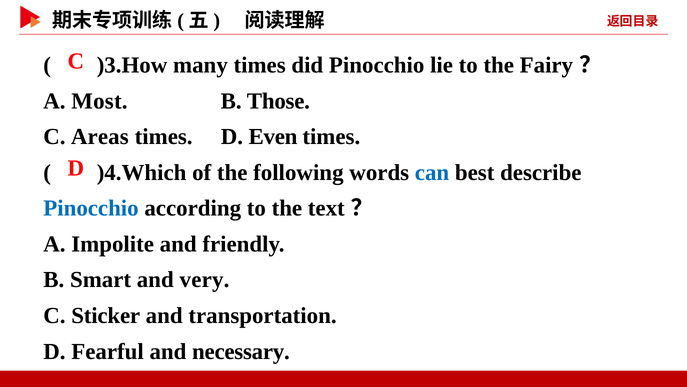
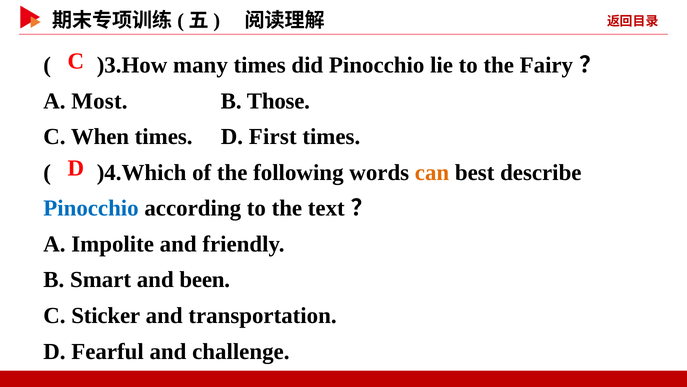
Areas: Areas -> When
Even: Even -> First
can colour: blue -> orange
very: very -> been
necessary: necessary -> challenge
